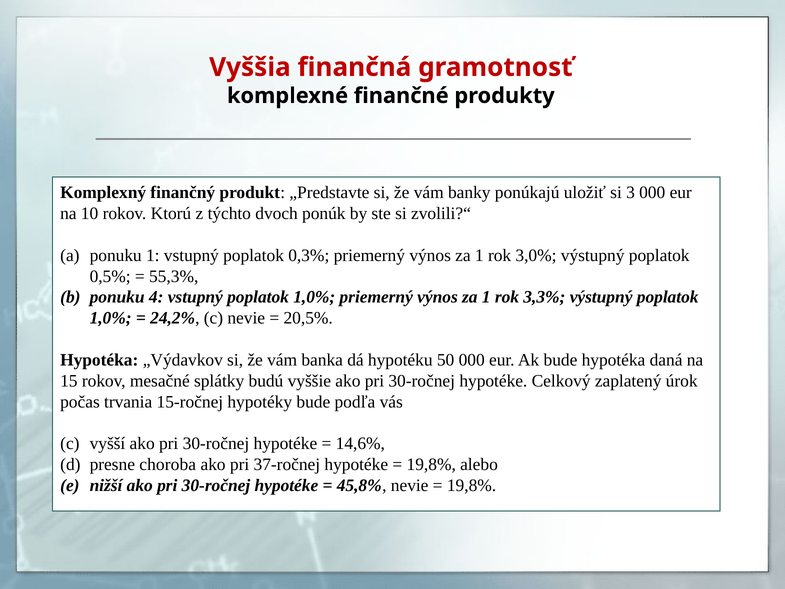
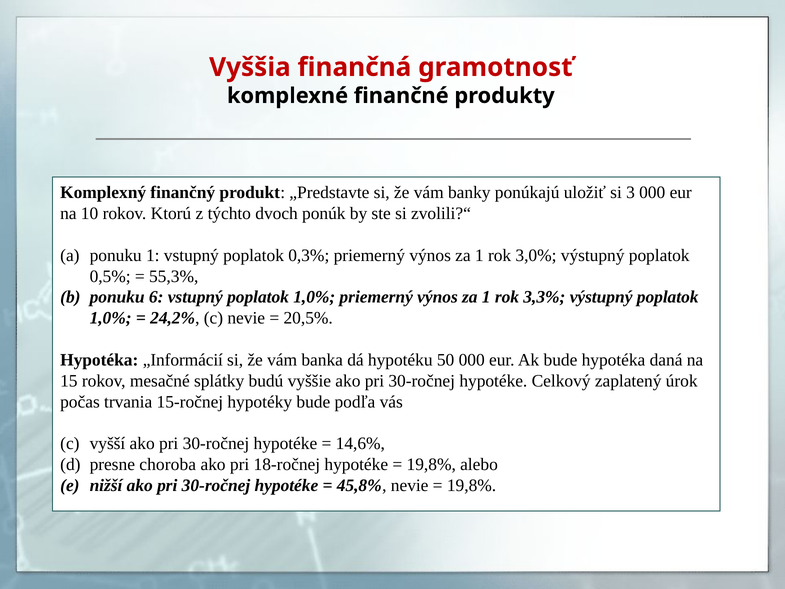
4: 4 -> 6
„Výdavkov: „Výdavkov -> „Informácií
37-ročnej: 37-ročnej -> 18-ročnej
